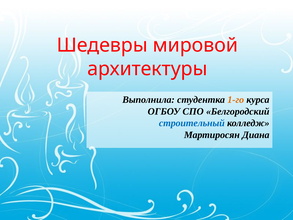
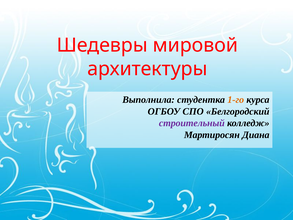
строительный colour: blue -> purple
